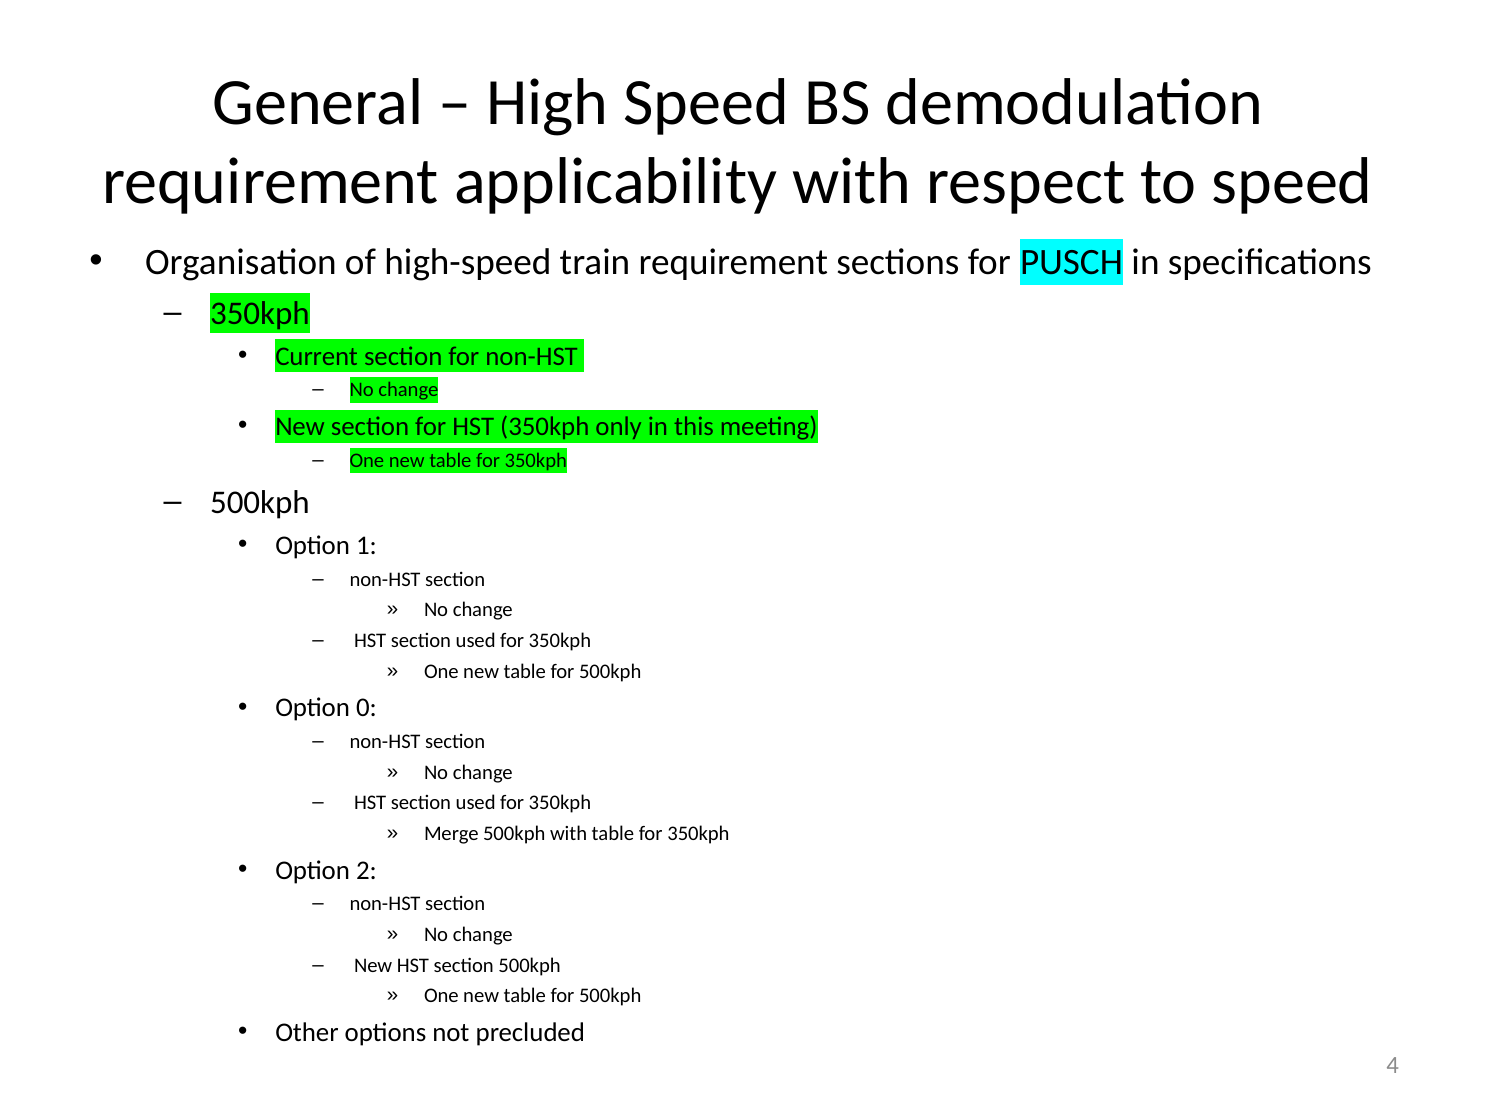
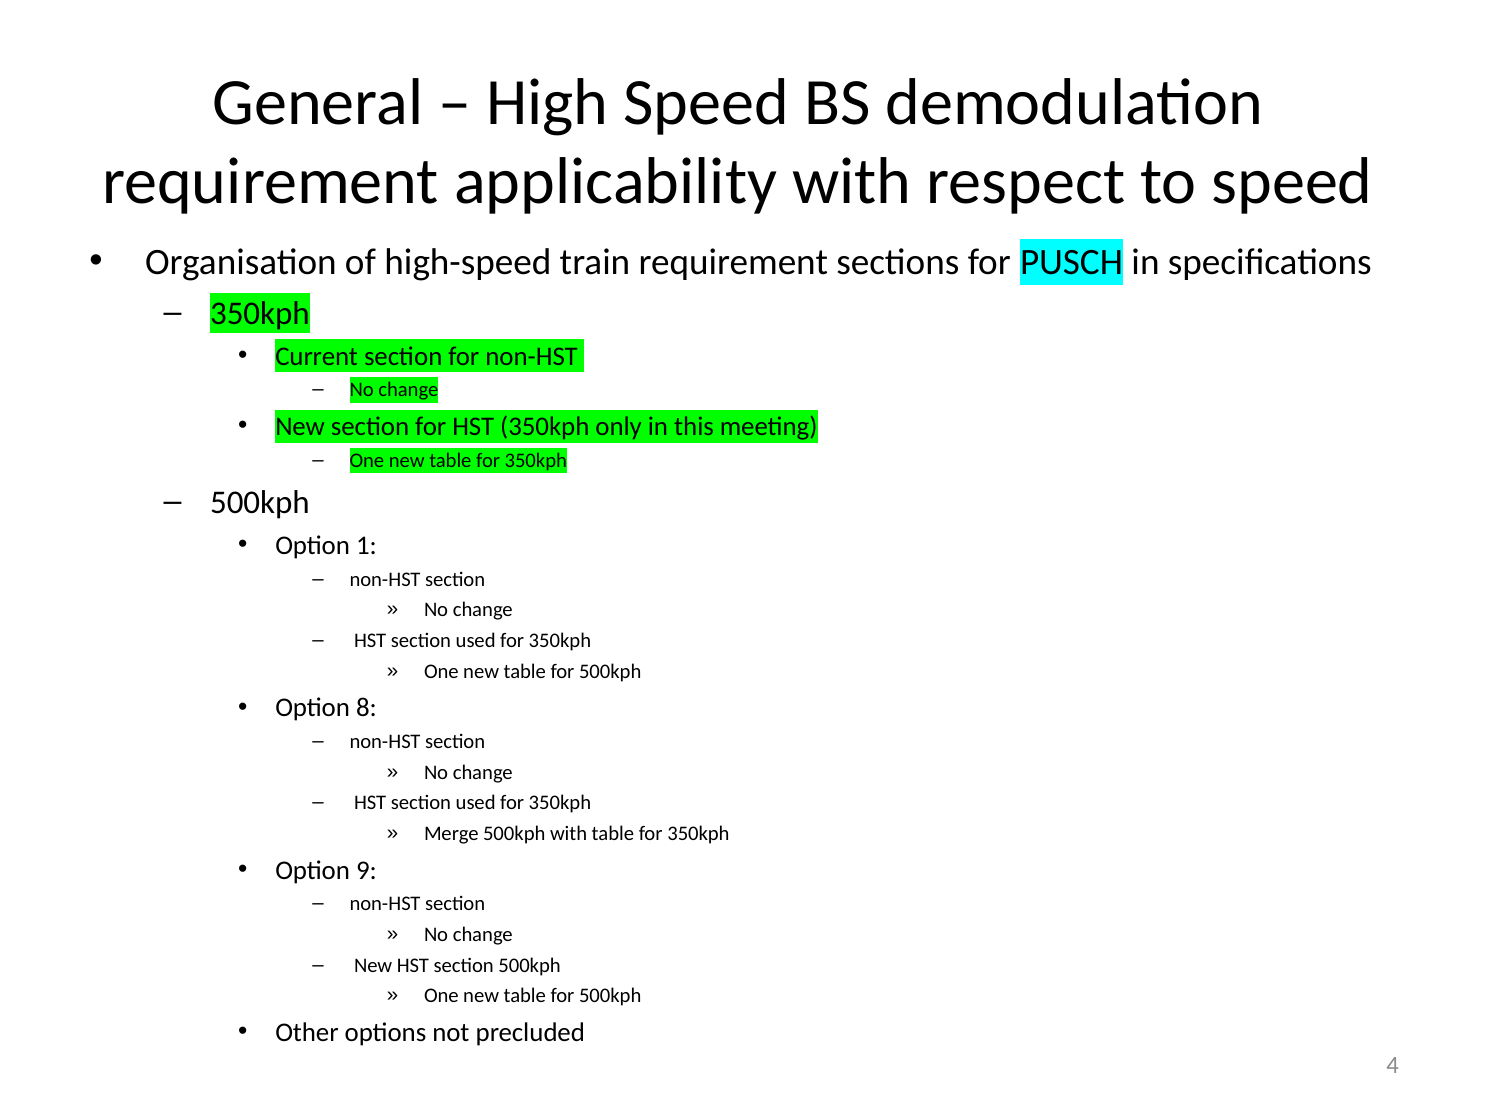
0: 0 -> 8
2: 2 -> 9
